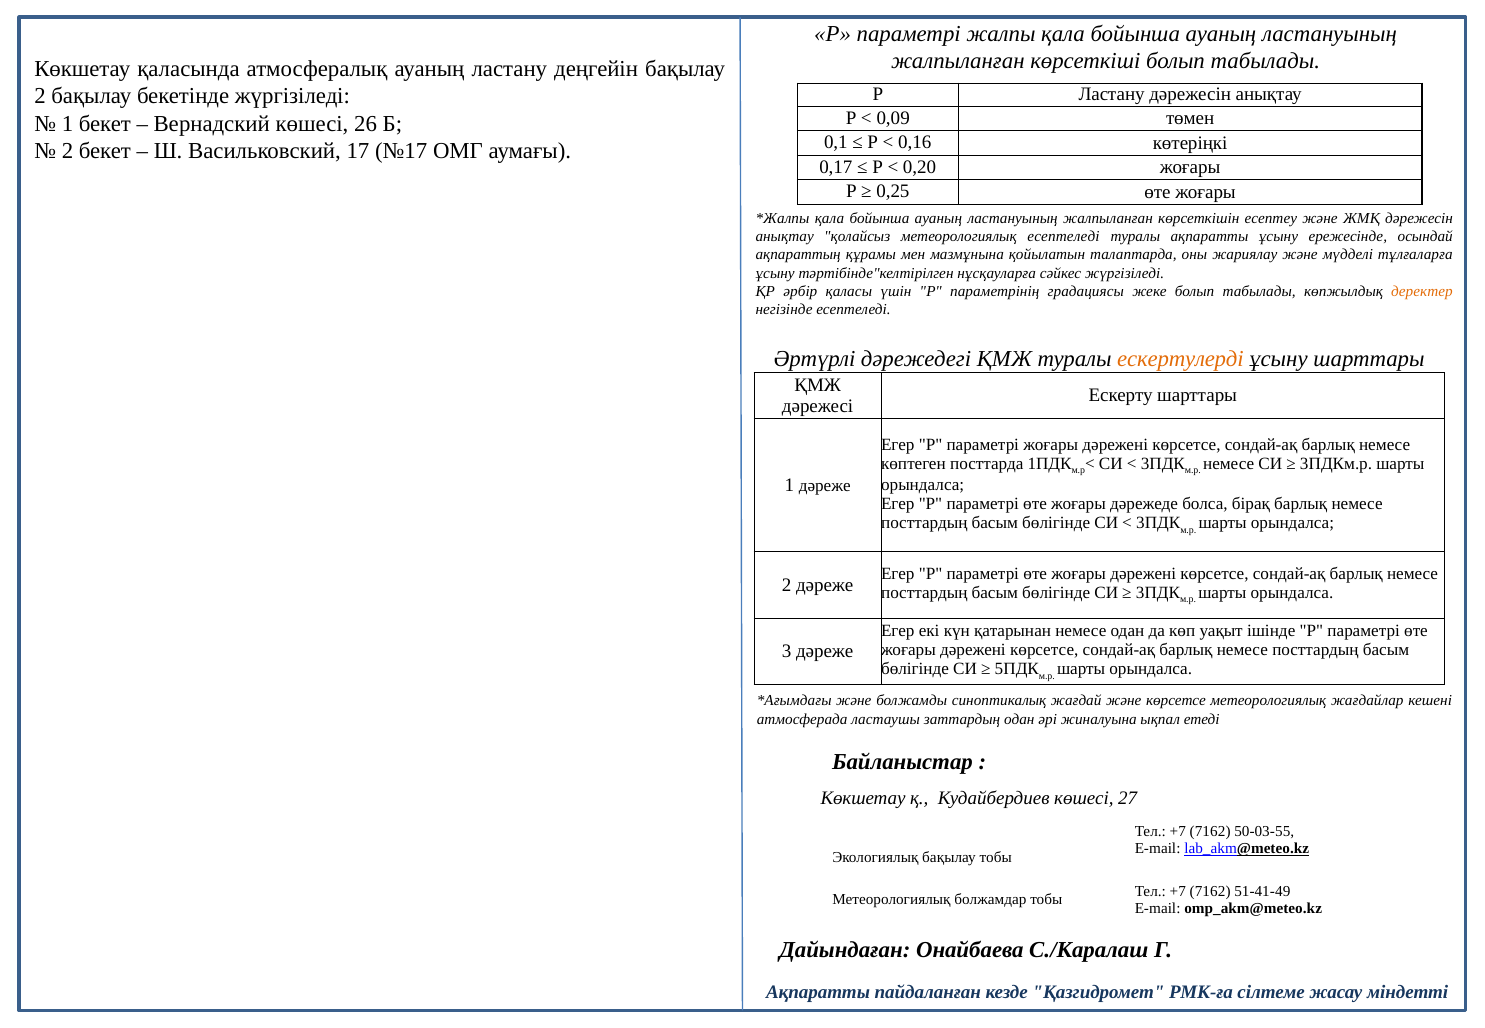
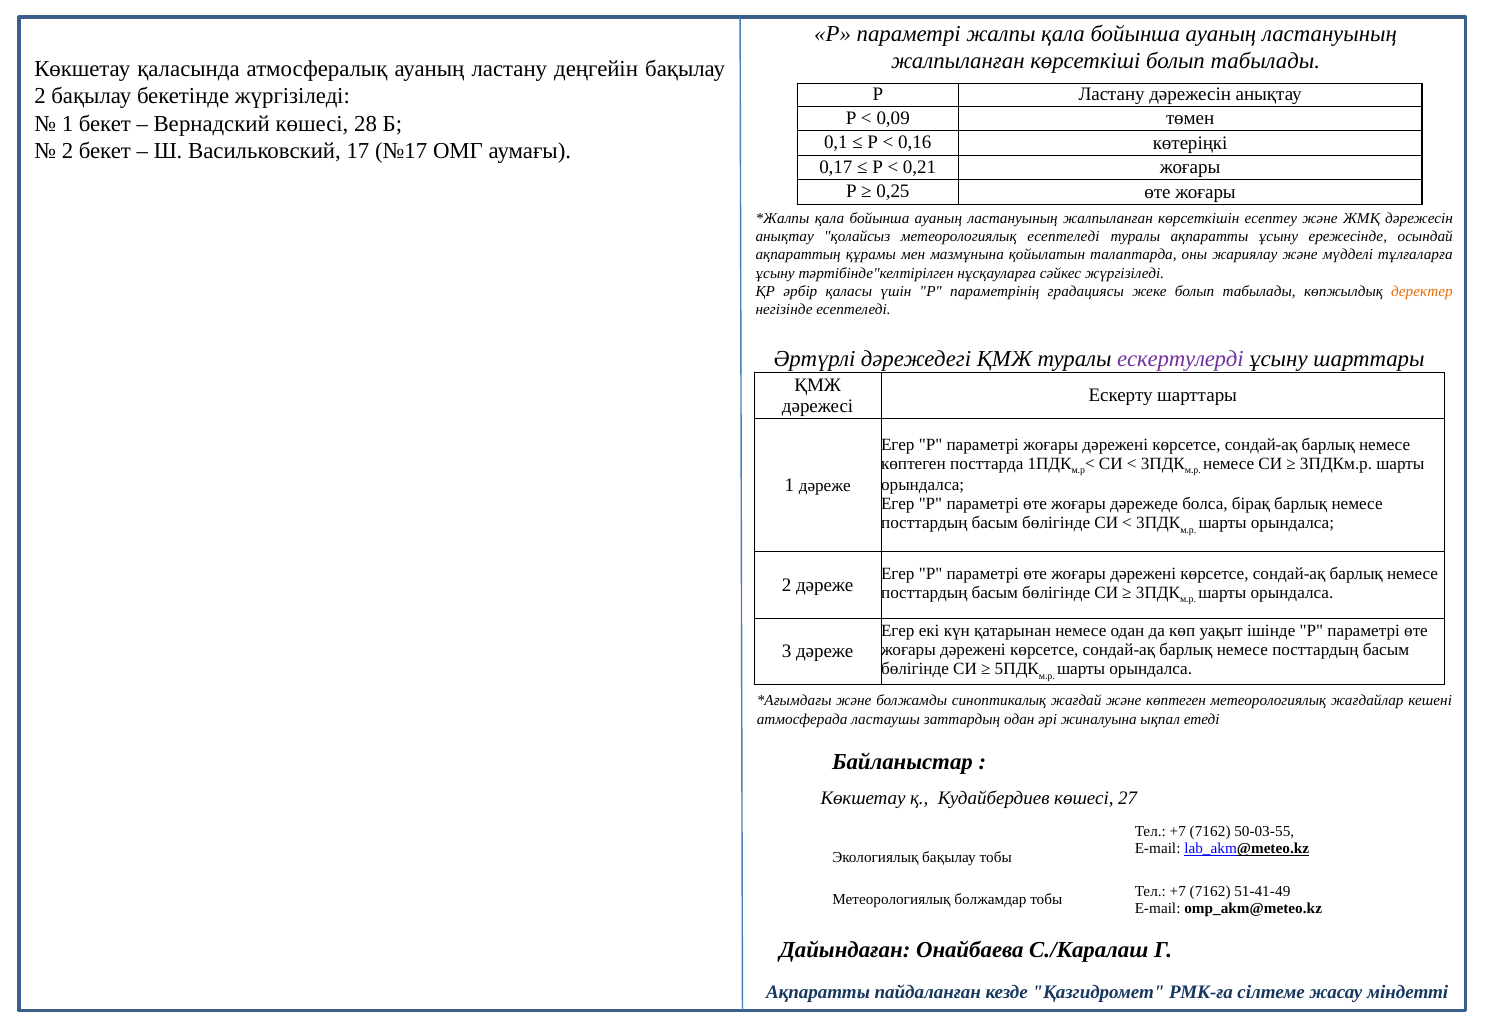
26: 26 -> 28
0,20: 0,20 -> 0,21
ескертулерді colour: orange -> purple
және көрсетсе: көрсетсе -> көптеген
